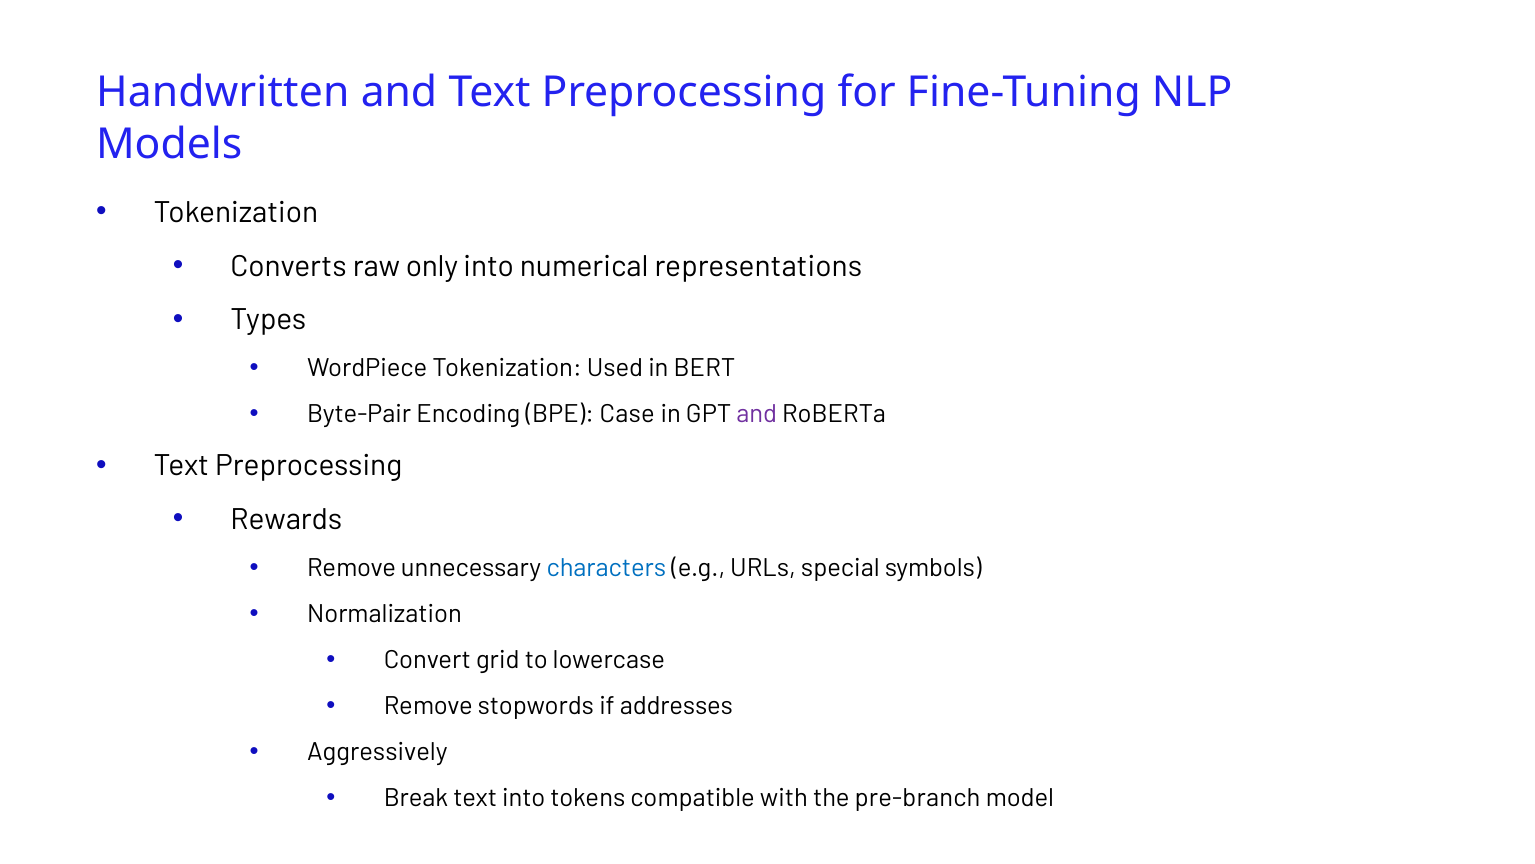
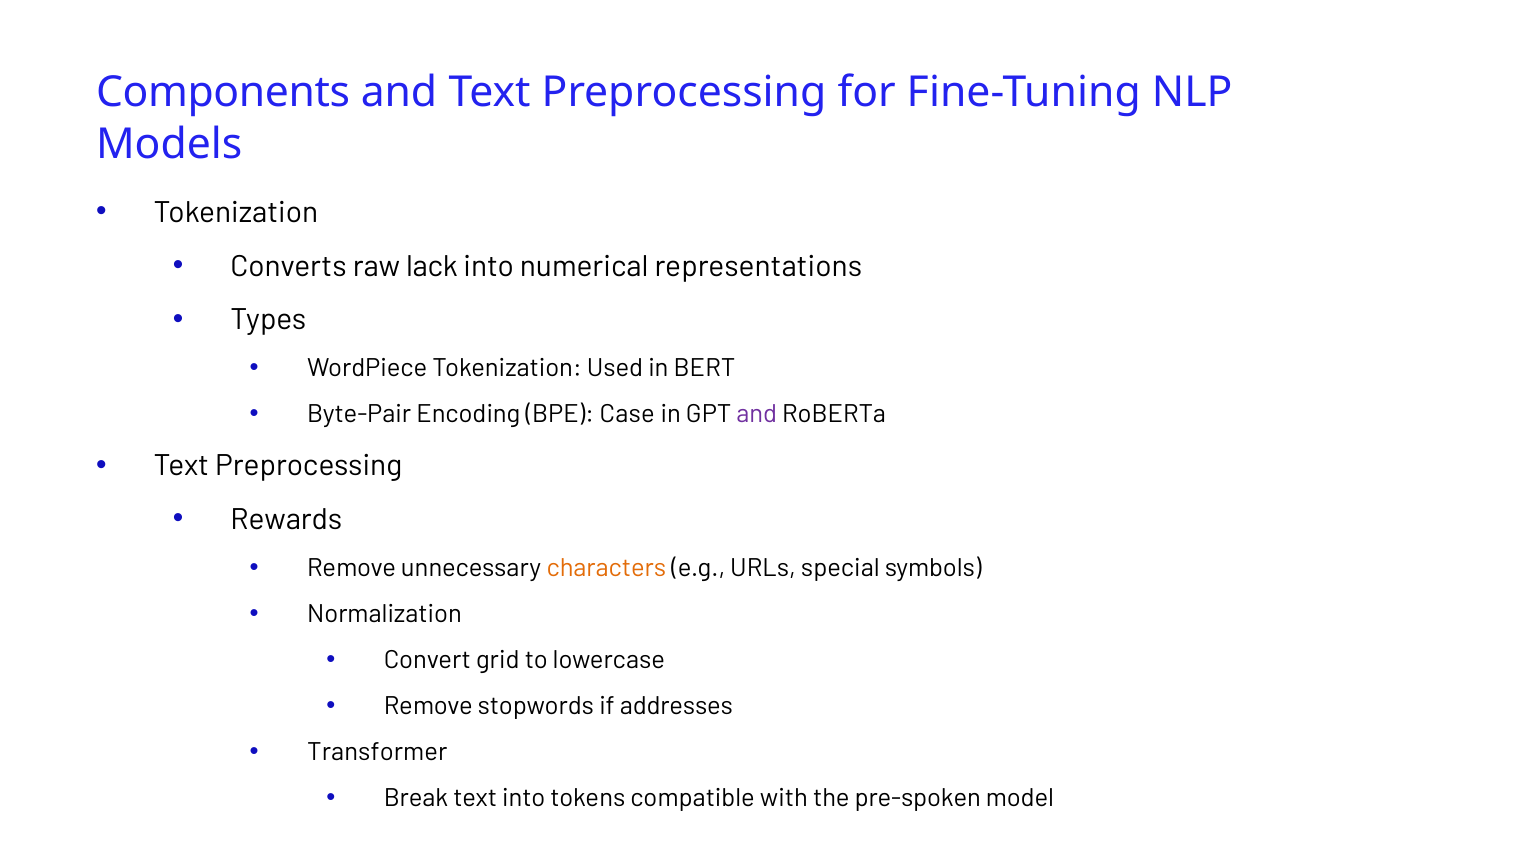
Handwritten: Handwritten -> Components
only: only -> lack
characters colour: blue -> orange
Aggressively: Aggressively -> Transformer
pre-branch: pre-branch -> pre-spoken
